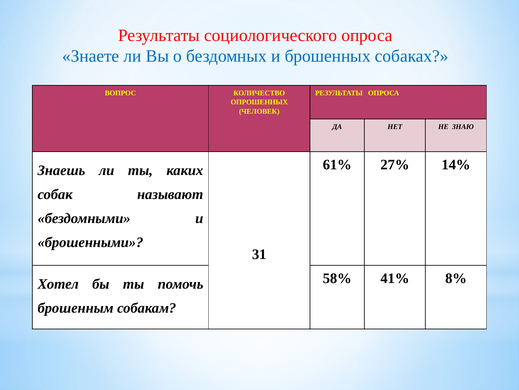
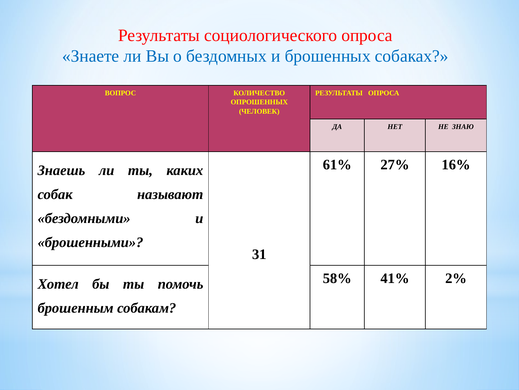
14%: 14% -> 16%
8%: 8% -> 2%
